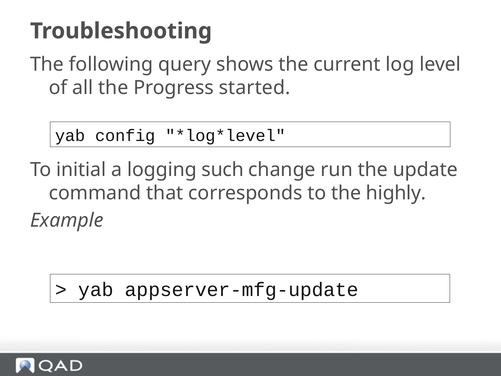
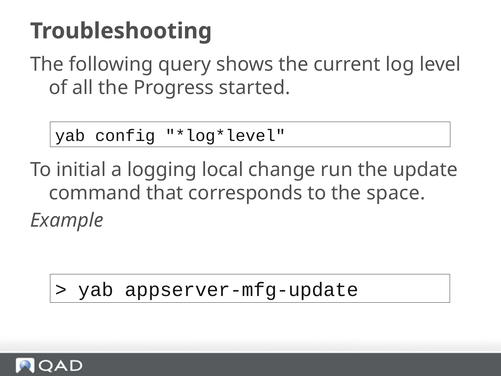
such: such -> local
highly: highly -> space
